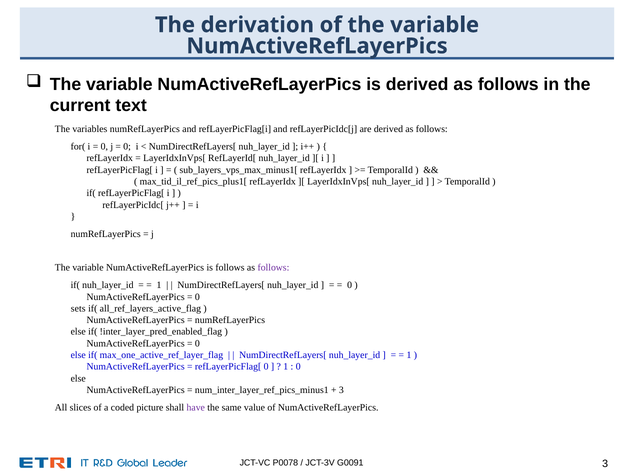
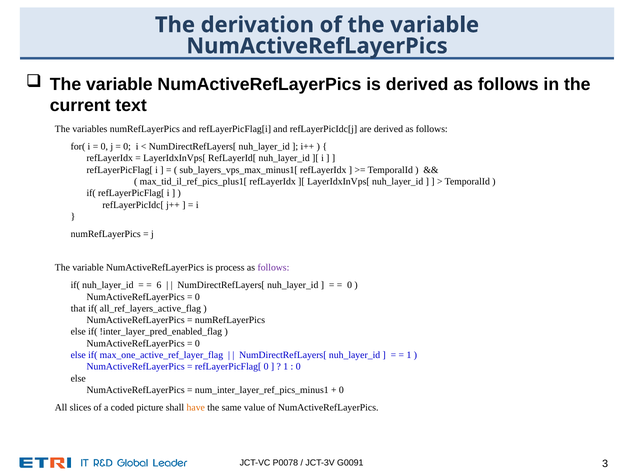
is follows: follows -> process
1 at (159, 285): 1 -> 6
sets: sets -> that
3 at (341, 390): 3 -> 0
have colour: purple -> orange
